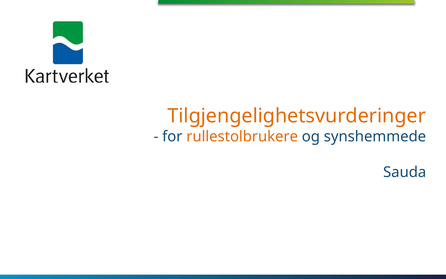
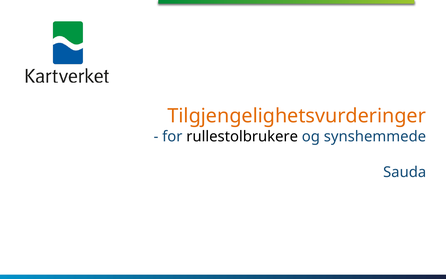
rullestolbrukere colour: orange -> black
